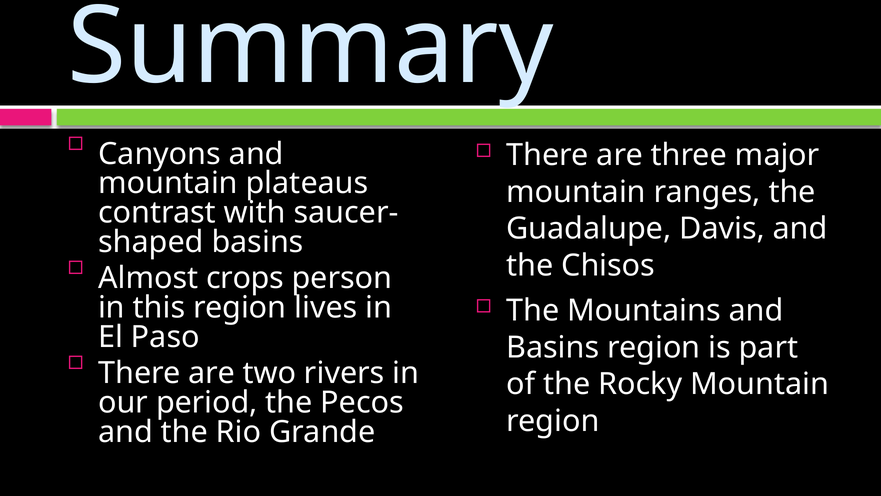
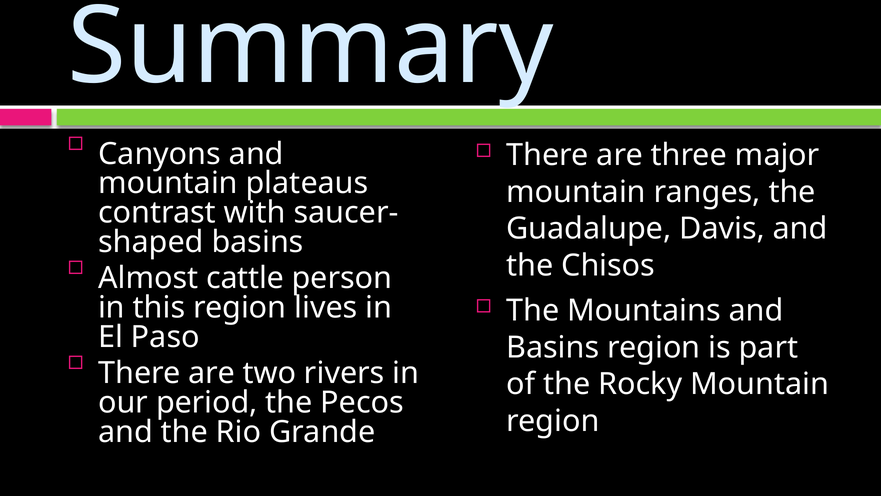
crops: crops -> cattle
